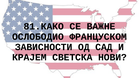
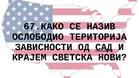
81.КАКО: 81.КАКО -> 67.КАКО
ВАЖНЕ: ВАЖНЕ -> НАЗИВ
ФРАНЦУСКОМ: ФРАНЦУСКОМ -> ТЕРИТОРИЈА
САД underline: none -> present
